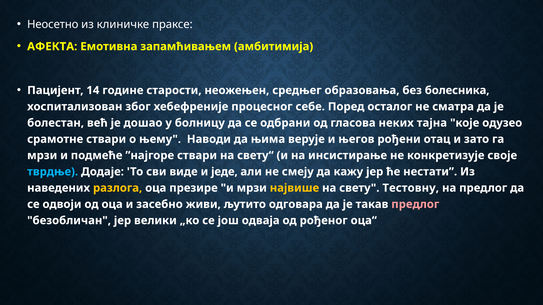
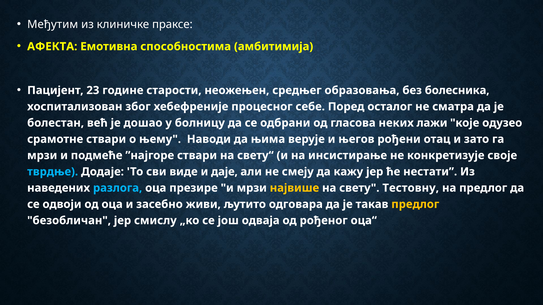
Неосетно: Неосетно -> Међутим
запамћивањем: запамћивањем -> способностима
14: 14 -> 23
тајна: тајна -> лажи
једе: једе -> даје
разлога colour: yellow -> light blue
предлог at (415, 204) colour: pink -> yellow
велики: велики -> смислу
